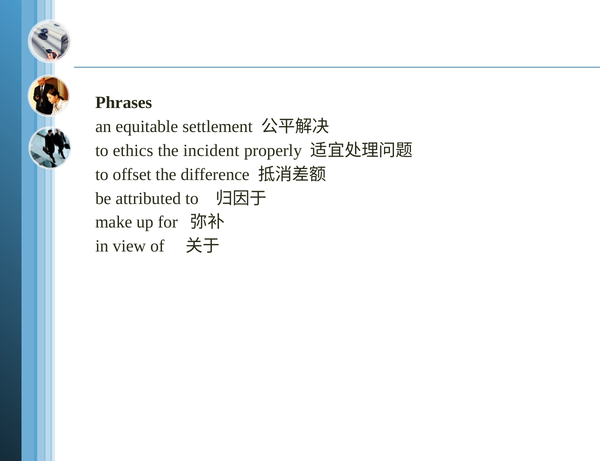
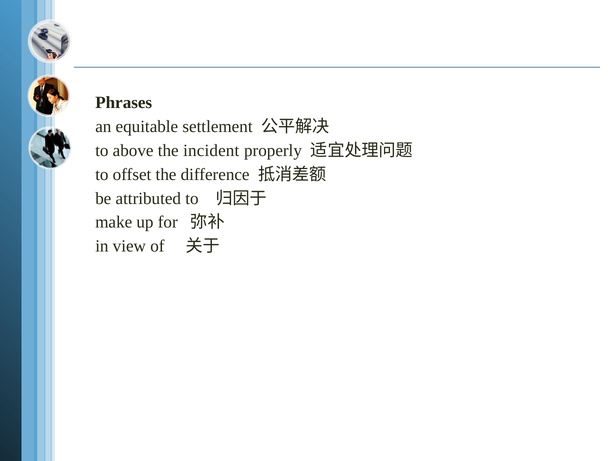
ethics: ethics -> above
